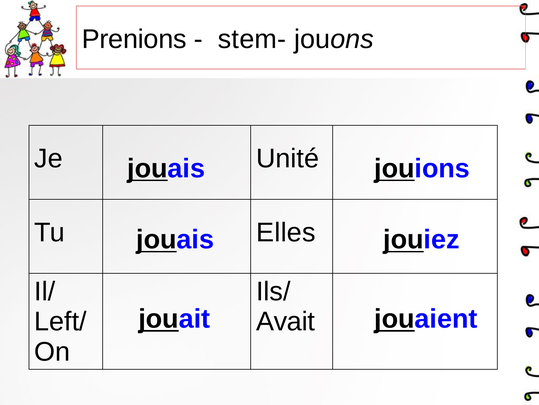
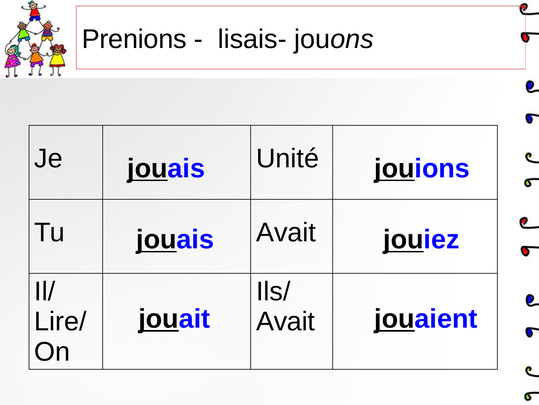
stem-: stem- -> lisais-
Tu Elles: Elles -> Avait
Left/: Left/ -> Lire/
